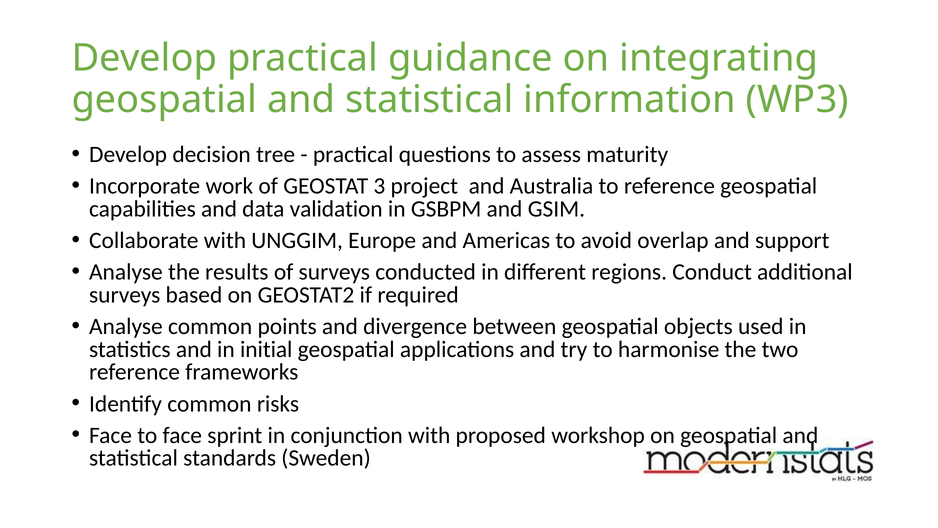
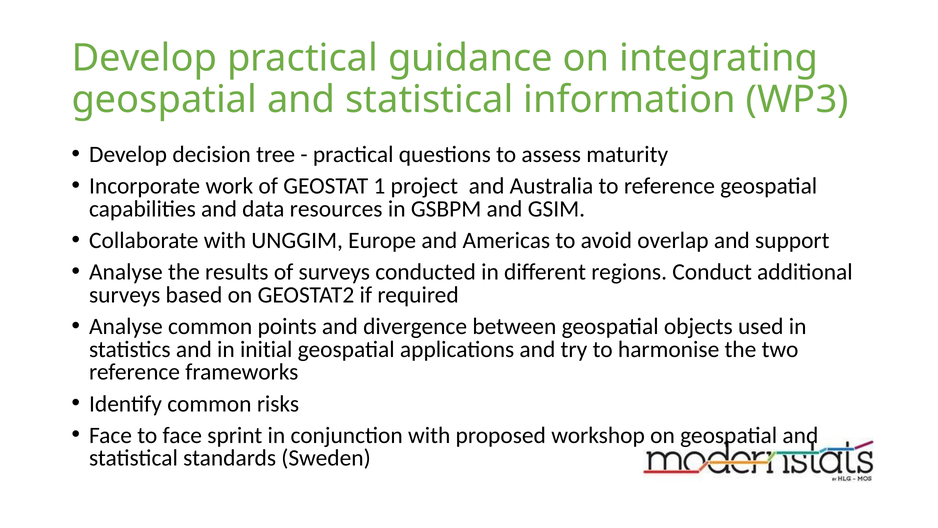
3: 3 -> 1
validation: validation -> resources
